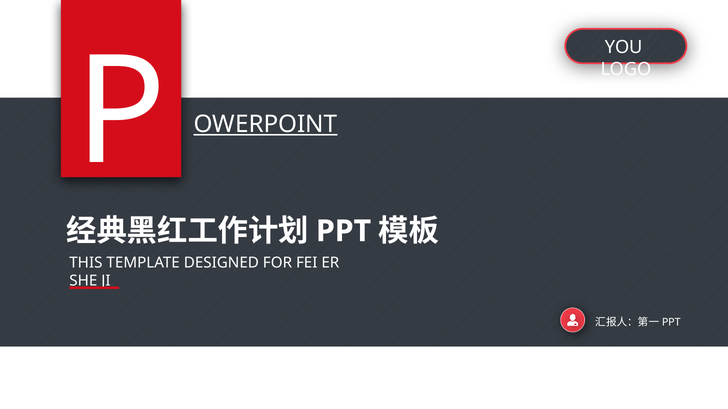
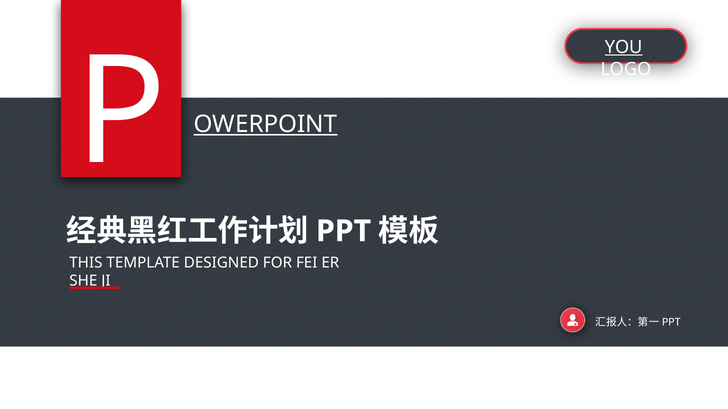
YOU underline: none -> present
